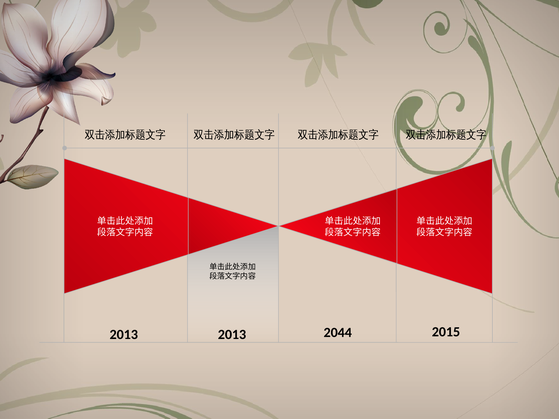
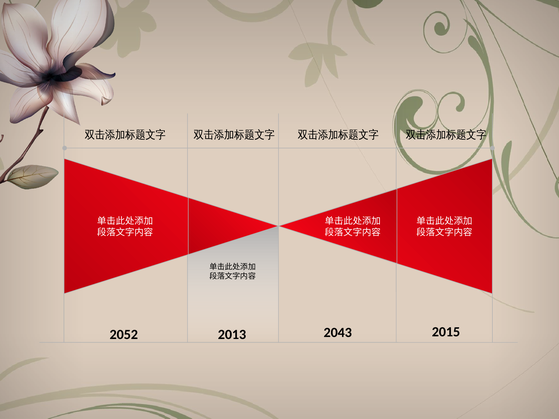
2013 at (124, 335): 2013 -> 2052
2044: 2044 -> 2043
